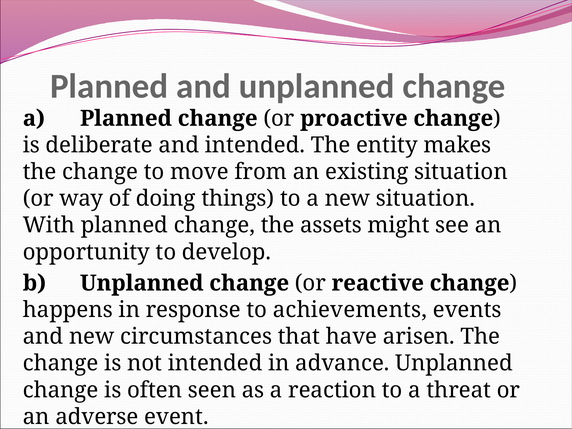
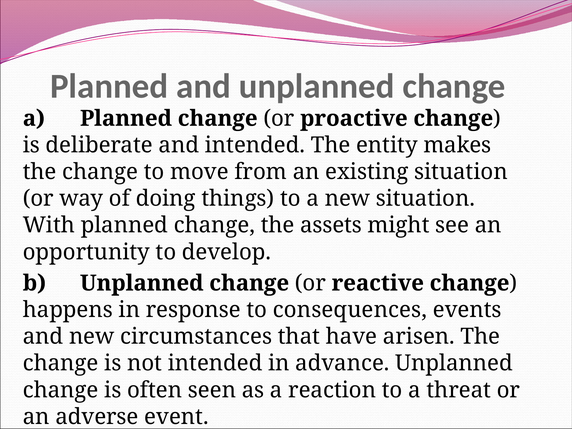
achievements: achievements -> consequences
